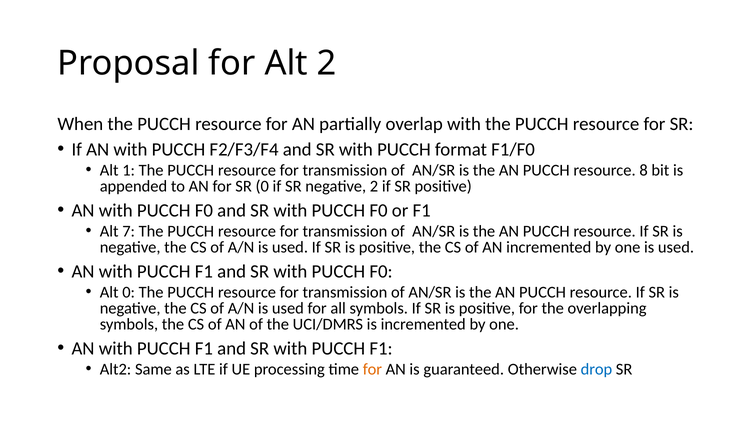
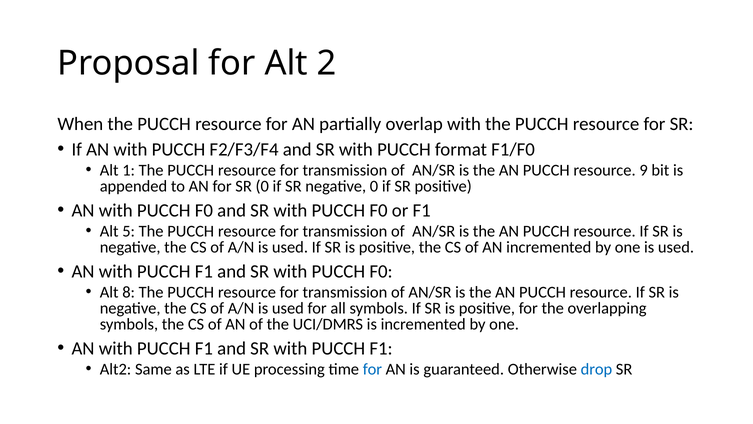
8: 8 -> 9
negative 2: 2 -> 0
7: 7 -> 5
Alt 0: 0 -> 8
for at (372, 369) colour: orange -> blue
